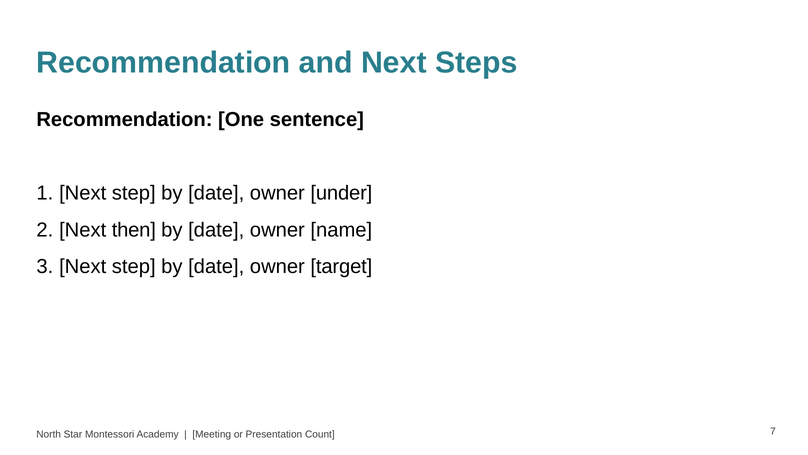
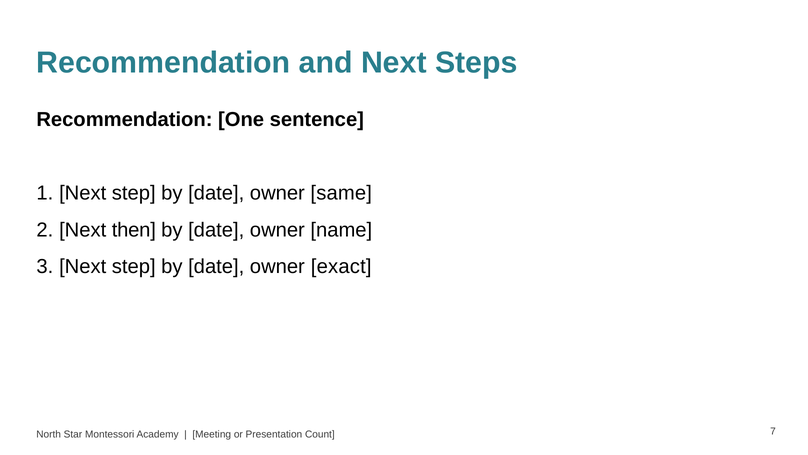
under: under -> same
target: target -> exact
